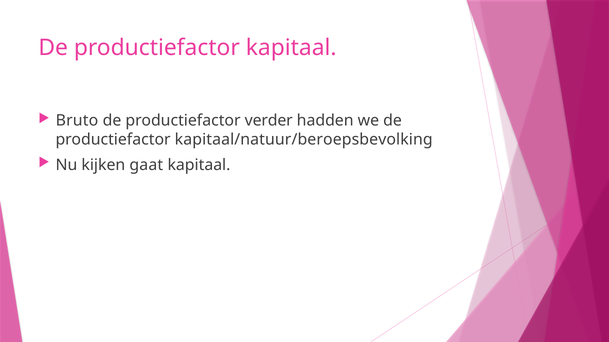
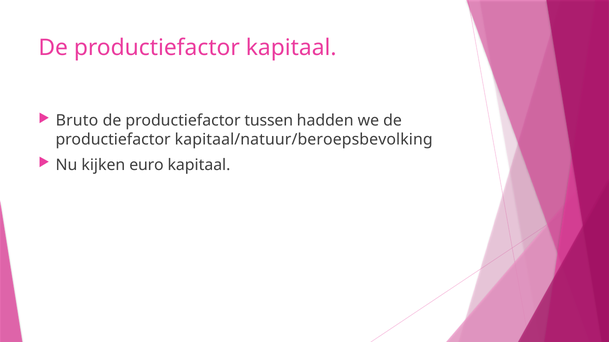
verder: verder -> tussen
gaat: gaat -> euro
